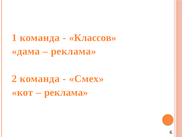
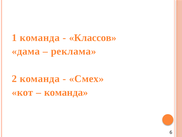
реклама at (66, 92): реклама -> команда
